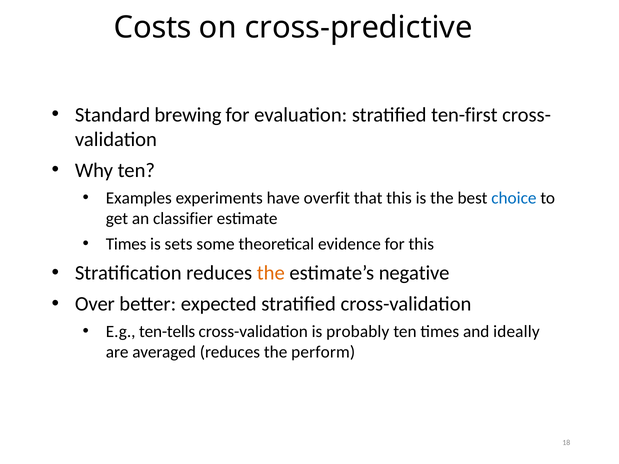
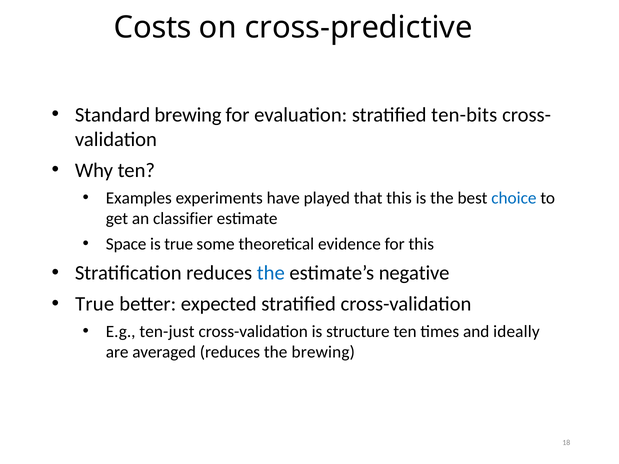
ten-first: ten-first -> ten-bits
overfit: overfit -> played
Times at (126, 244): Times -> Space
is sets: sets -> true
the at (271, 273) colour: orange -> blue
Over at (95, 304): Over -> True
ten-tells: ten-tells -> ten-just
probably: probably -> structure
the perform: perform -> brewing
